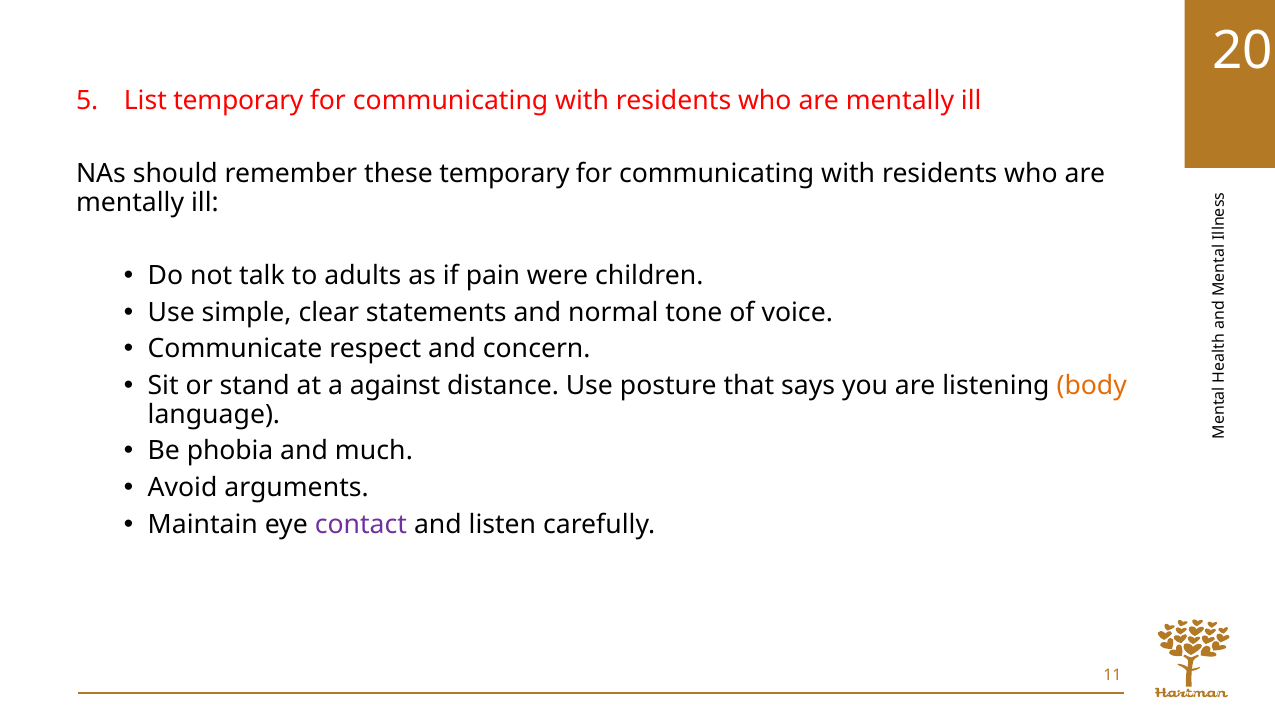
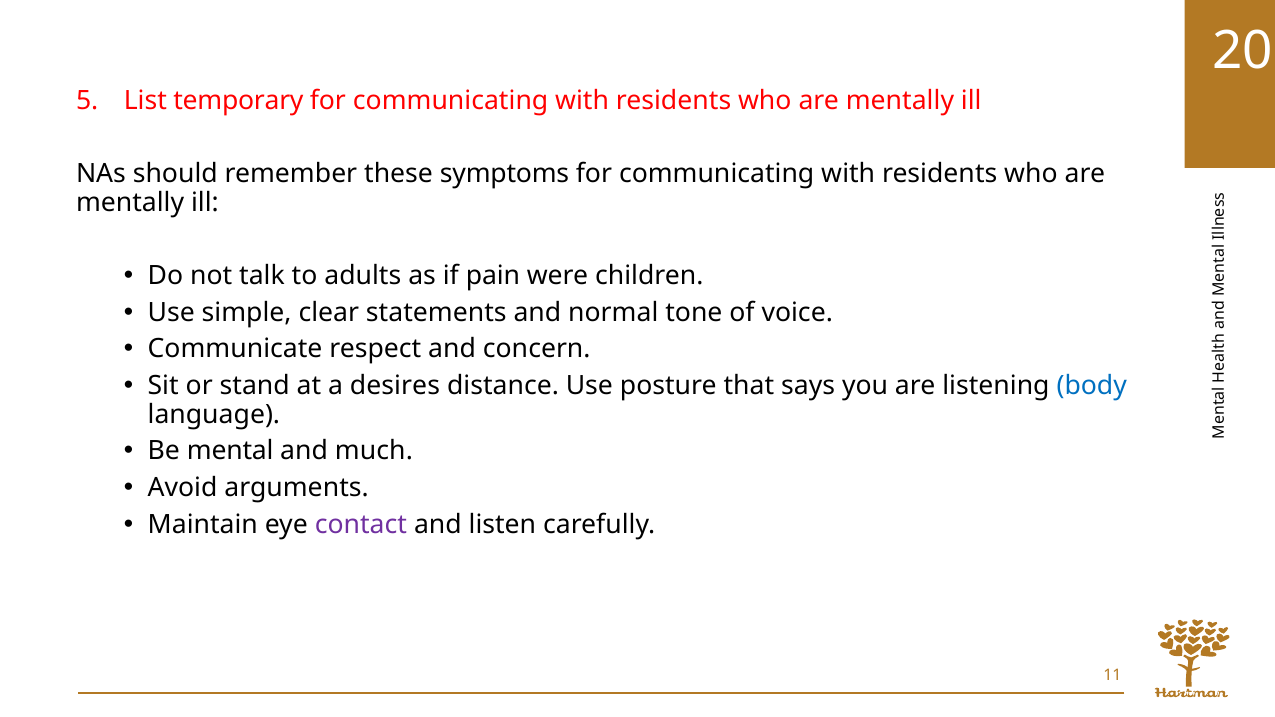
these temporary: temporary -> symptoms
against: against -> desires
body colour: orange -> blue
phobia: phobia -> mental
